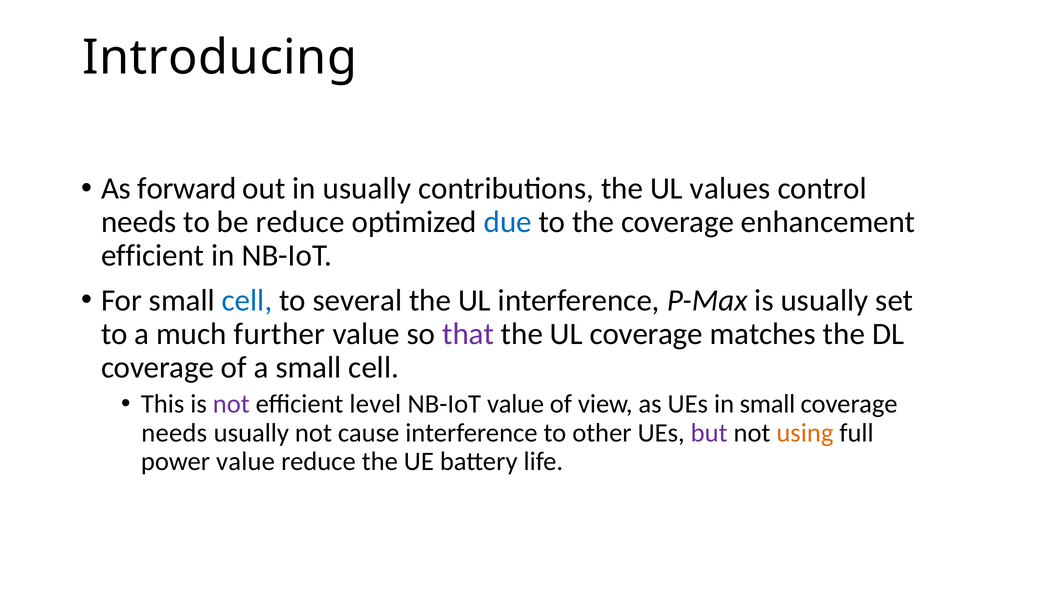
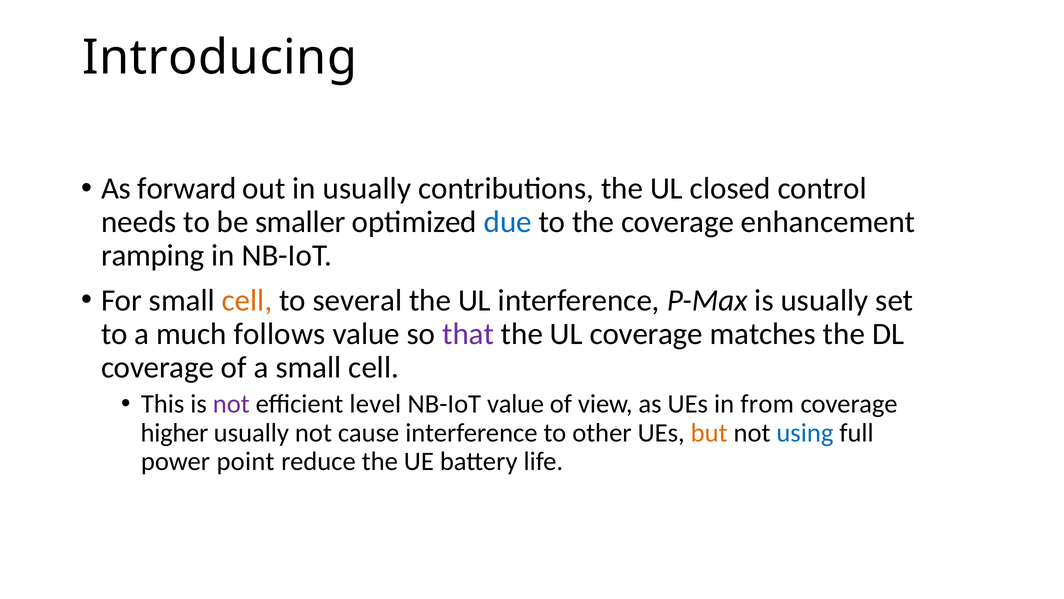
values: values -> closed
be reduce: reduce -> smaller
efficient at (153, 256): efficient -> ramping
cell at (247, 300) colour: blue -> orange
further: further -> follows
in small: small -> from
needs at (174, 433): needs -> higher
but colour: purple -> orange
using colour: orange -> blue
power value: value -> point
